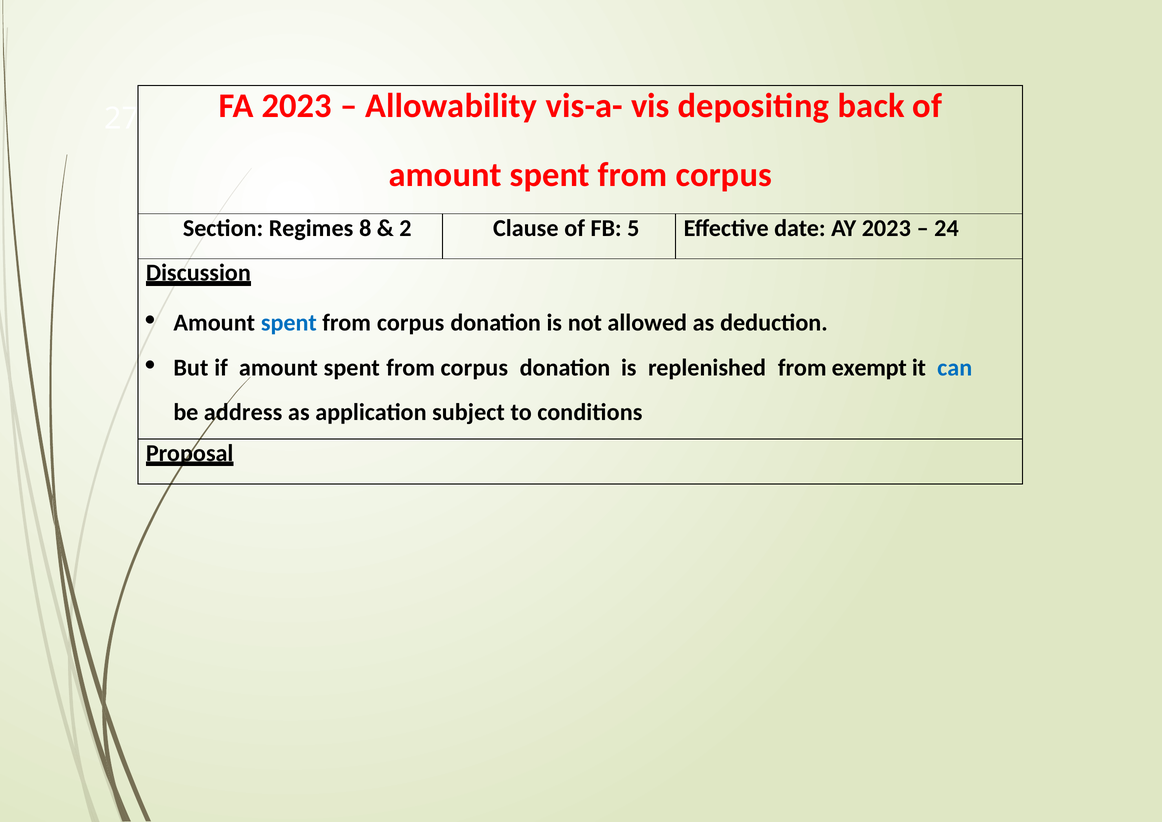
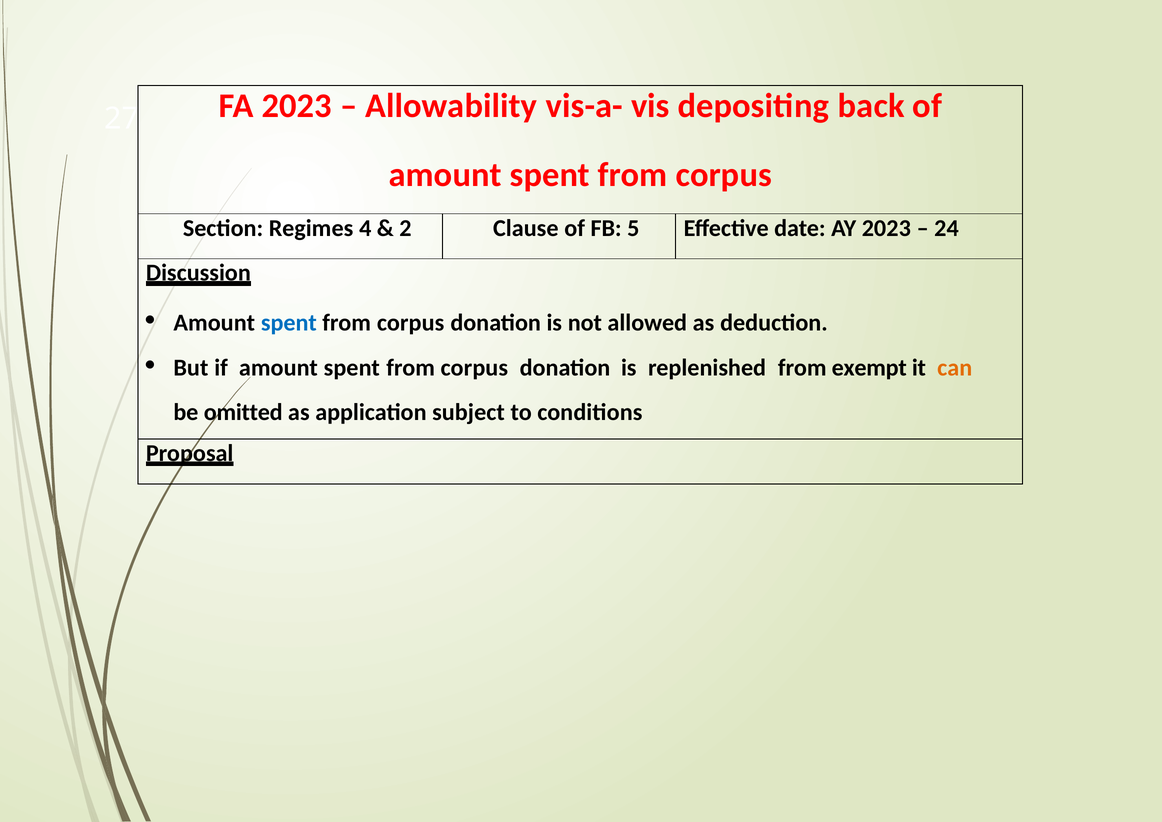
8: 8 -> 4
can colour: blue -> orange
address: address -> omitted
